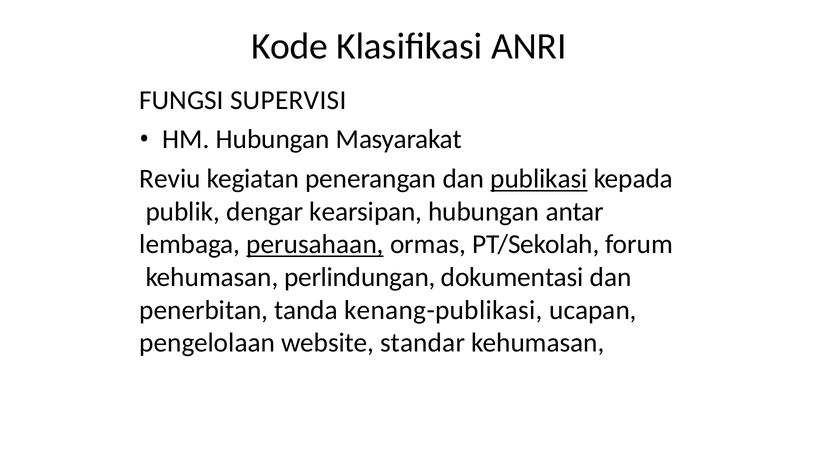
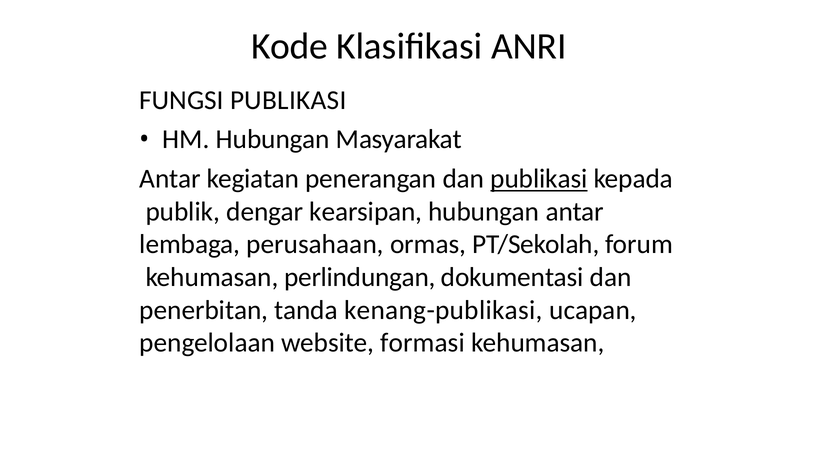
FUNGSI SUPERVISI: SUPERVISI -> PUBLIKASI
Reviu at (170, 179): Reviu -> Antar
perusahaan underline: present -> none
standar: standar -> formasi
